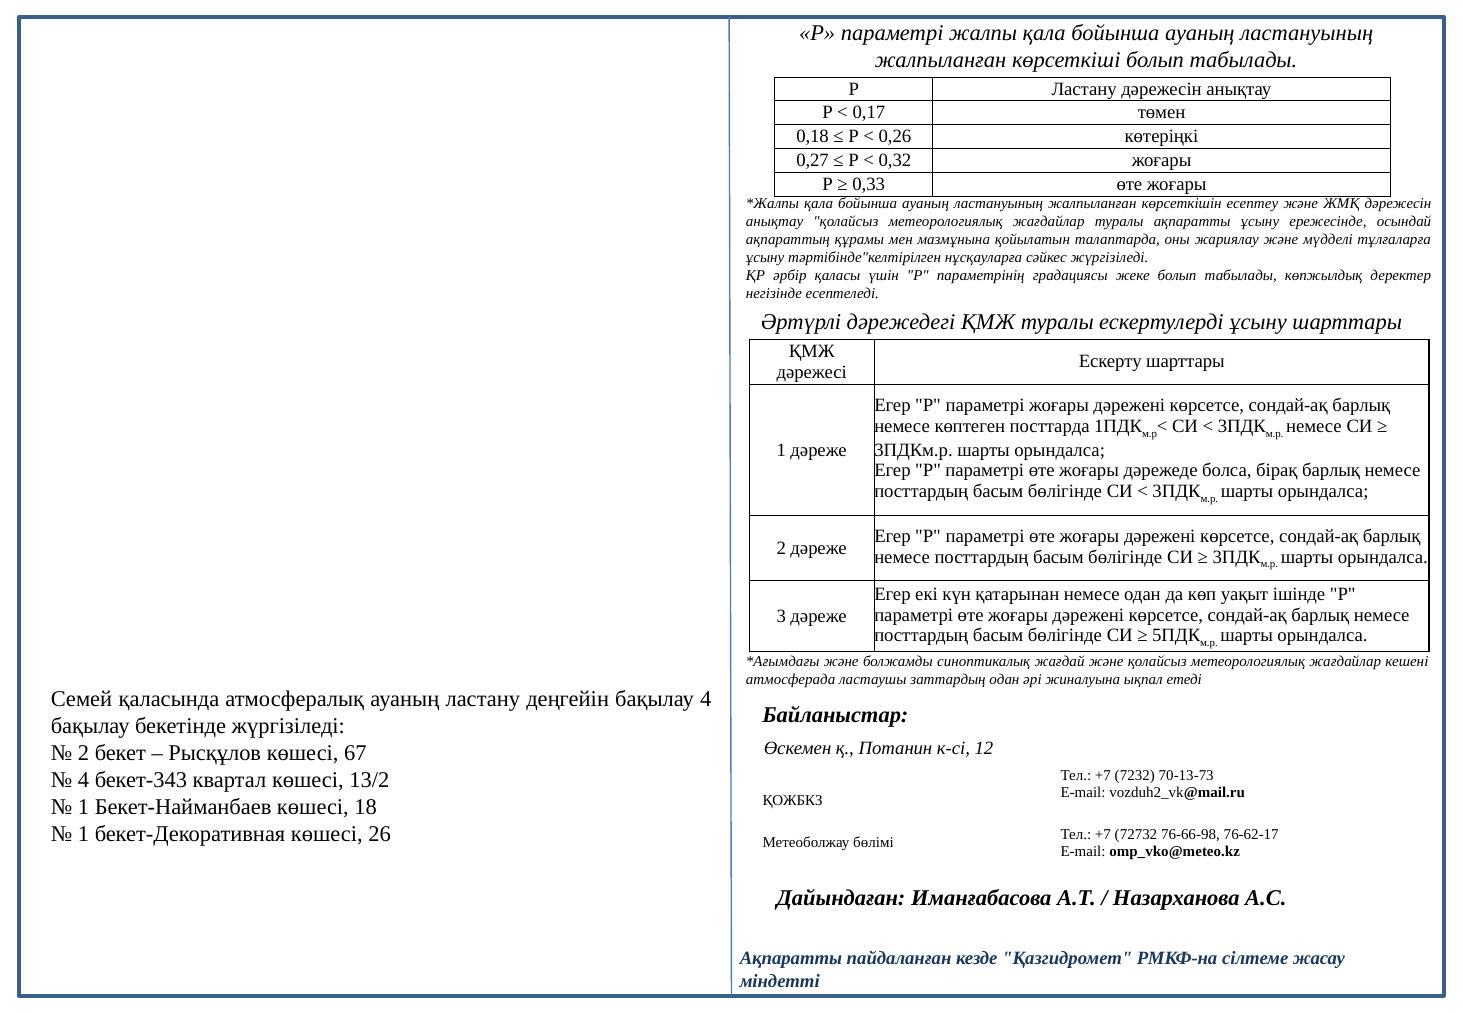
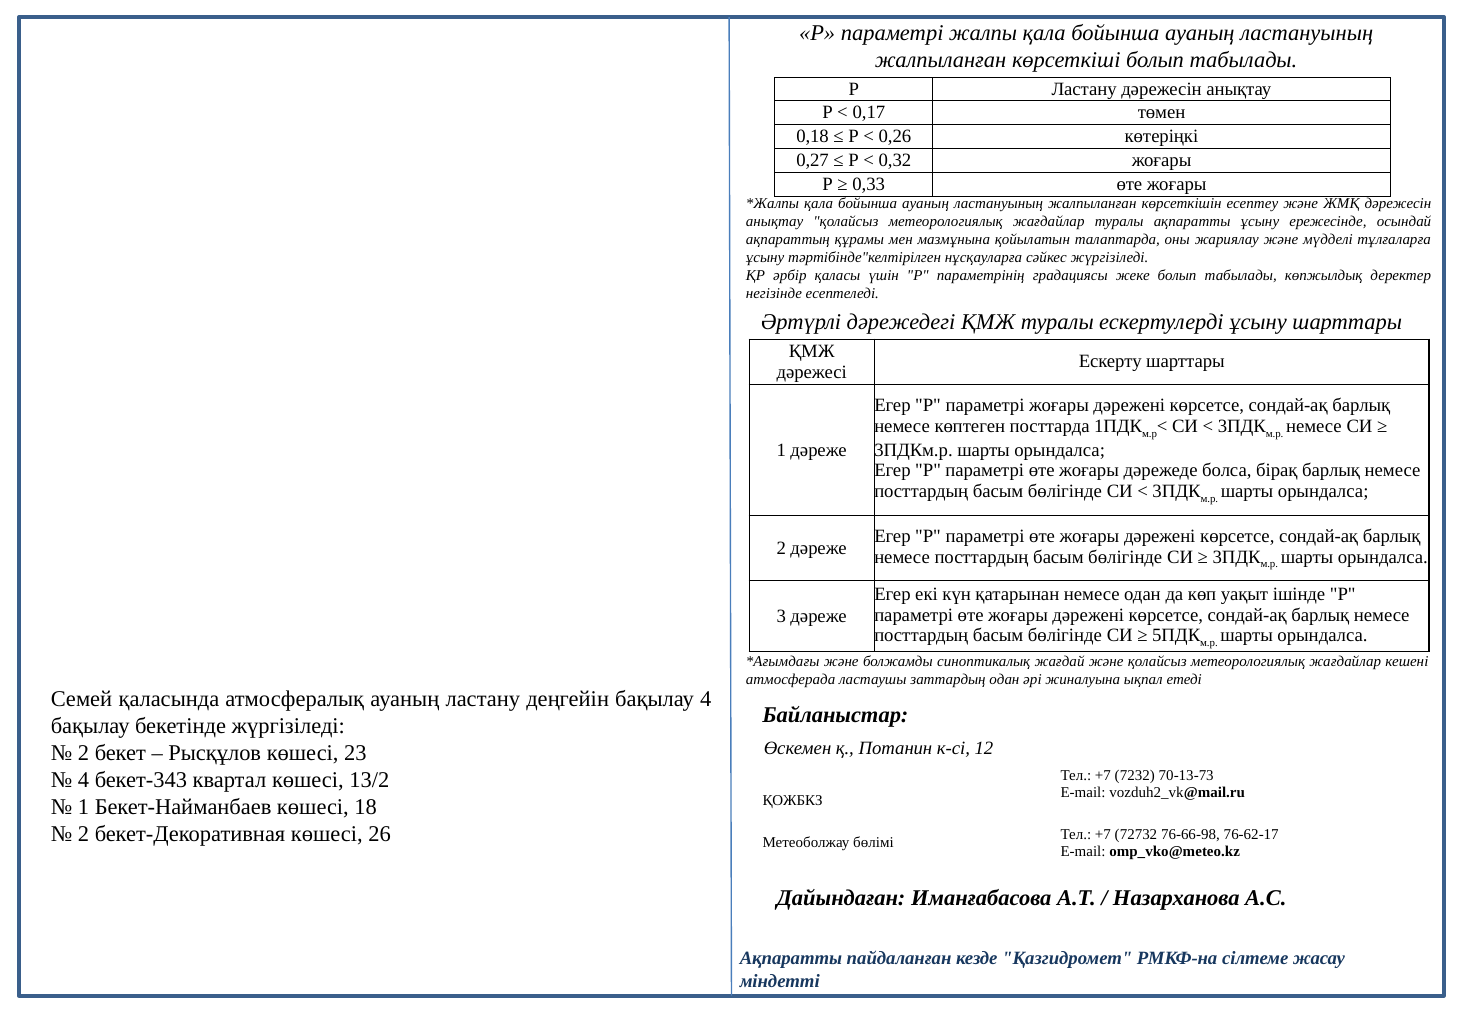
67: 67 -> 23
1 at (84, 834): 1 -> 2
